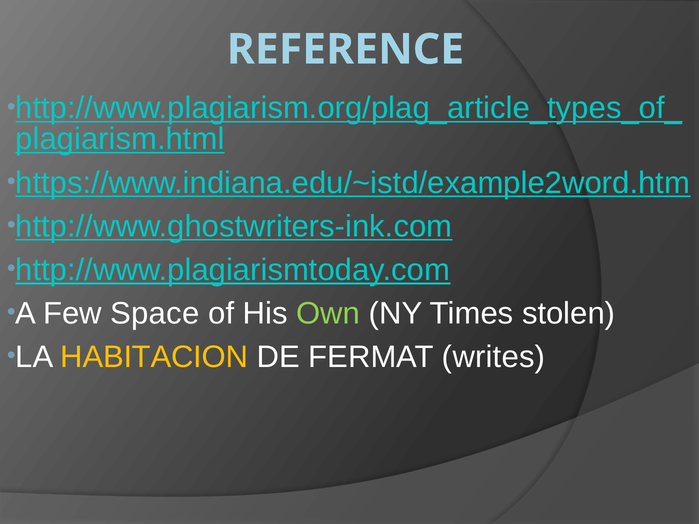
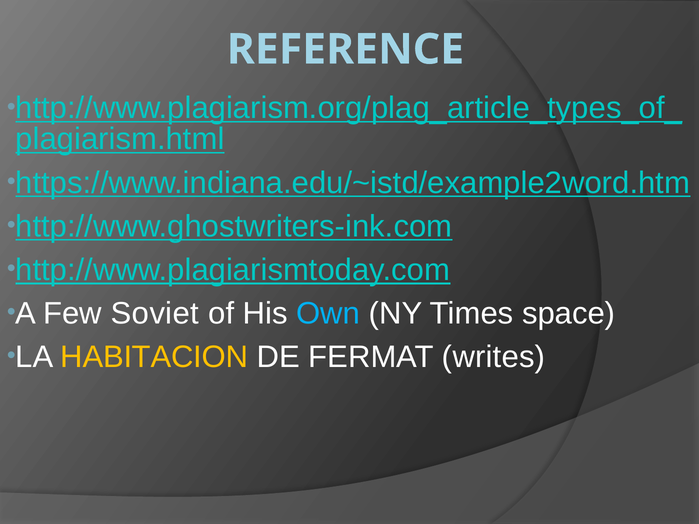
Space: Space -> Soviet
Own colour: light green -> light blue
stolen: stolen -> space
